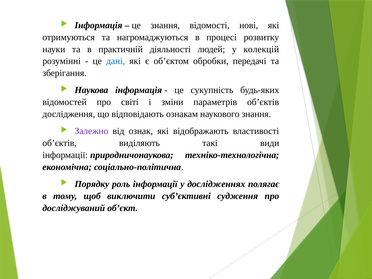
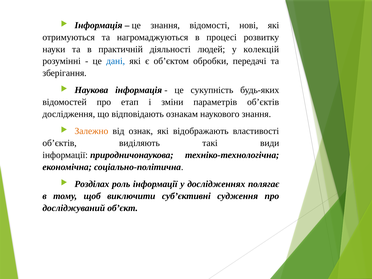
світі: світі -> етап
Залежно colour: purple -> orange
Порядку: Порядку -> Розділах
